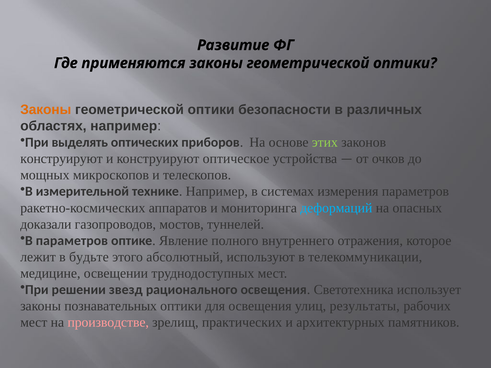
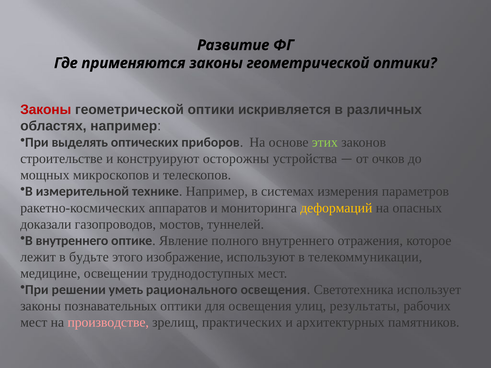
Законы at (46, 110) colour: orange -> red
безопасности: безопасности -> искривляется
конструируют at (61, 159): конструируют -> строительстве
оптическое: оптическое -> осторожны
деформаций colour: light blue -> yellow
В параметров: параметров -> внутреннего
абсолютный: абсолютный -> изображение
звезд: звезд -> уметь
